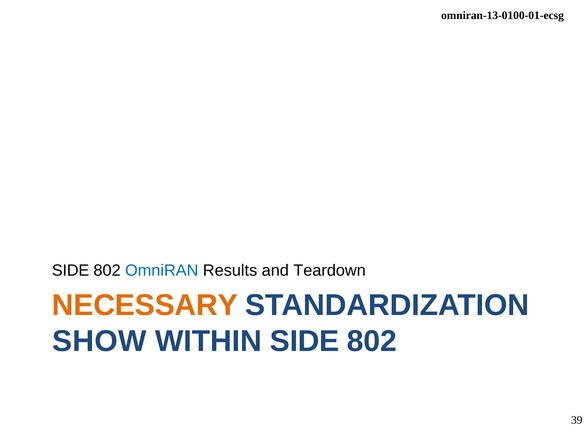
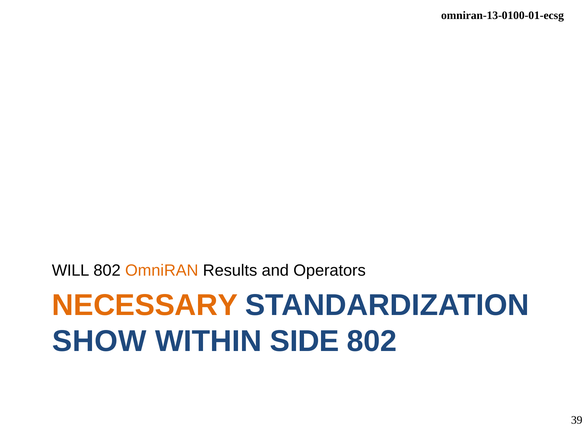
SIDE at (71, 270): SIDE -> WILL
OmniRAN colour: blue -> orange
Teardown: Teardown -> Operators
